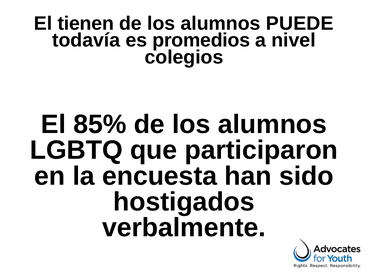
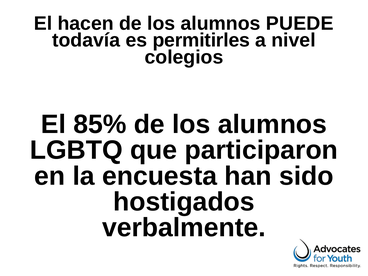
tienen: tienen -> hacen
promedios: promedios -> permitirles
